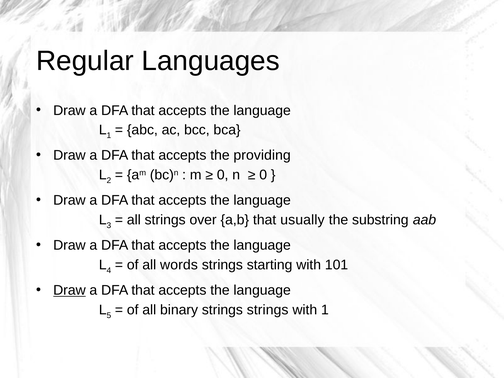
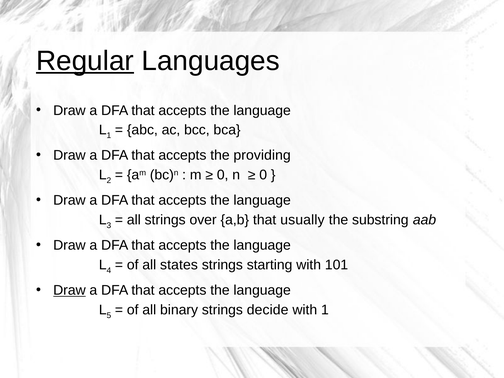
Regular underline: none -> present
words: words -> states
strings strings: strings -> decide
